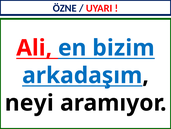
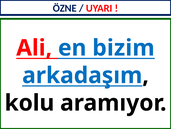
neyi: neyi -> kolu
